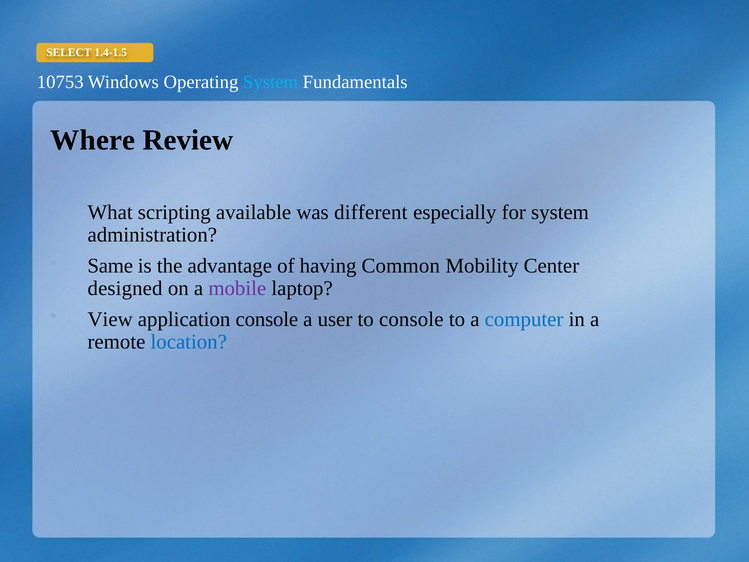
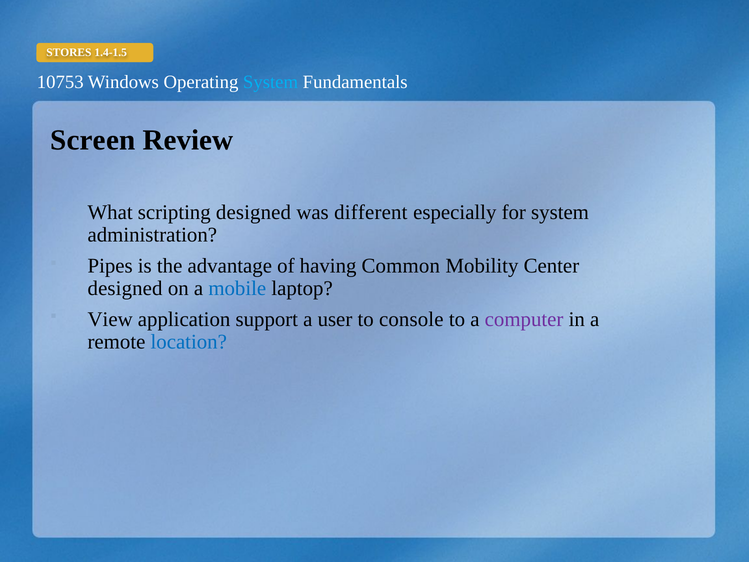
SELECT: SELECT -> STORES
Where: Where -> Screen
scripting available: available -> designed
Same: Same -> Pipes
mobile colour: purple -> blue
application console: console -> support
computer colour: blue -> purple
